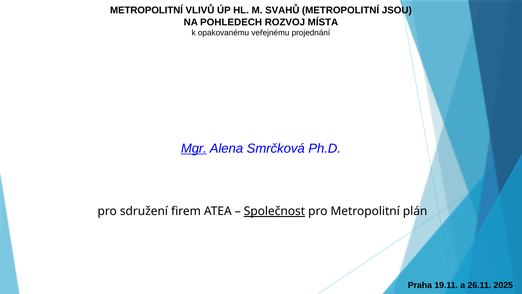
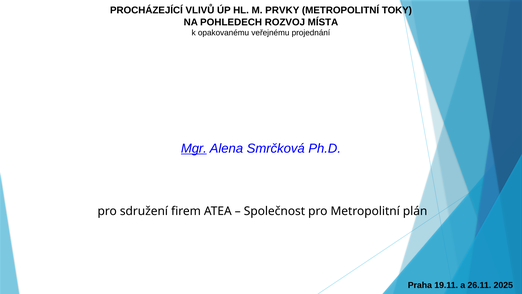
METROPOLITNÍ at (146, 10): METROPOLITNÍ -> PROCHÁZEJÍCÍ
SVAHŮ: SVAHŮ -> PRVKY
JSOU: JSOU -> TOKY
Společnost underline: present -> none
